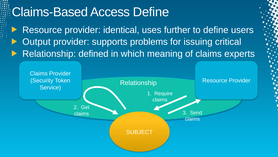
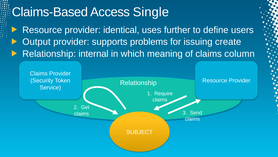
Access Define: Define -> Single
critical: critical -> create
defined: defined -> internal
experts: experts -> column
